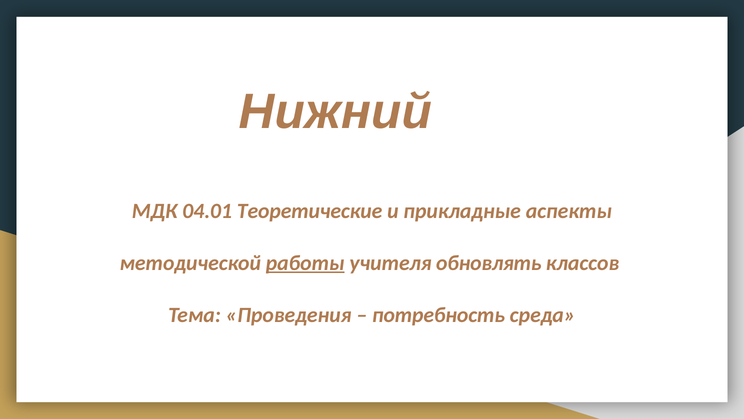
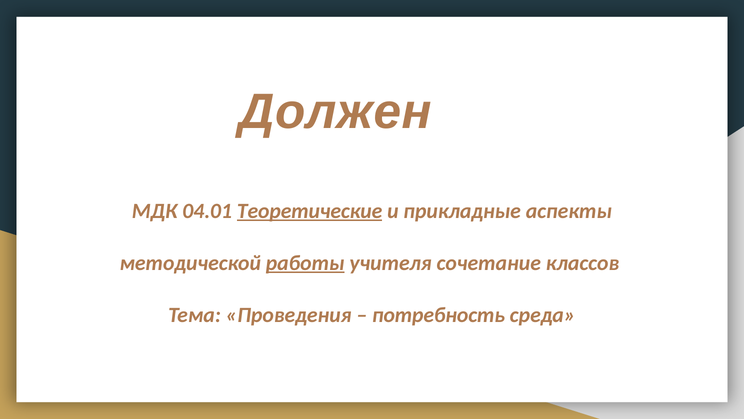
Нижний: Нижний -> Должен
Теоретические underline: none -> present
обновлять: обновлять -> сочетание
